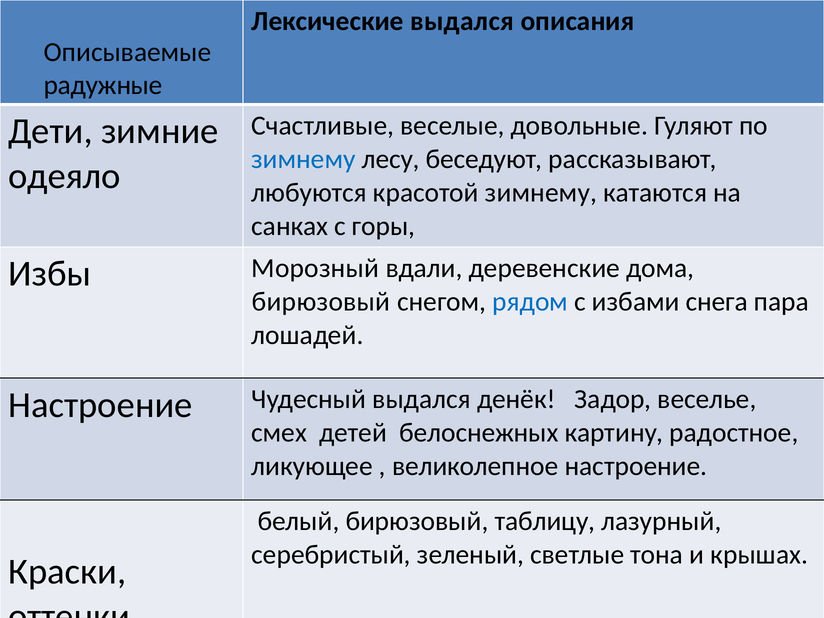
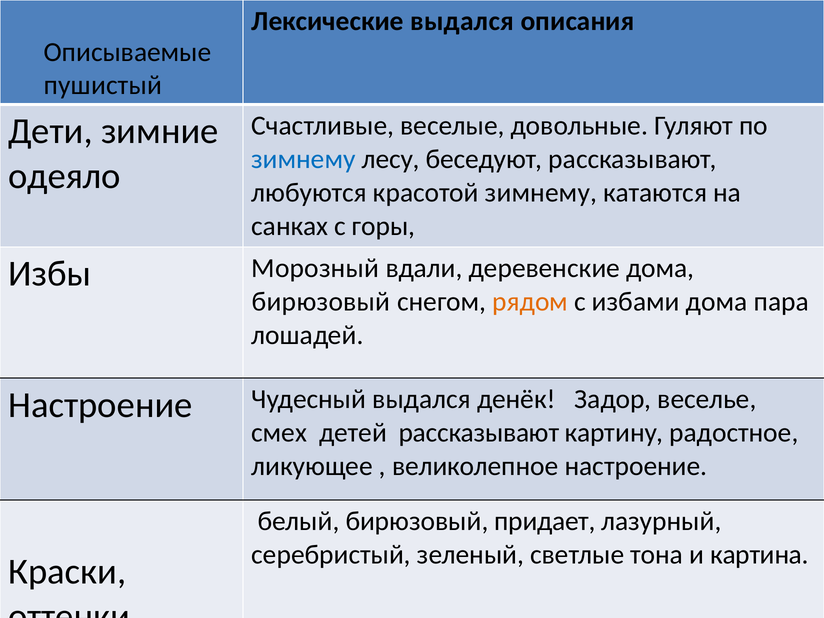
радужные: радужные -> пушистый
рядом colour: blue -> orange
избами снега: снега -> дома
детей белоснежных: белоснежных -> рассказывают
таблицу: таблицу -> придает
крышах: крышах -> картина
